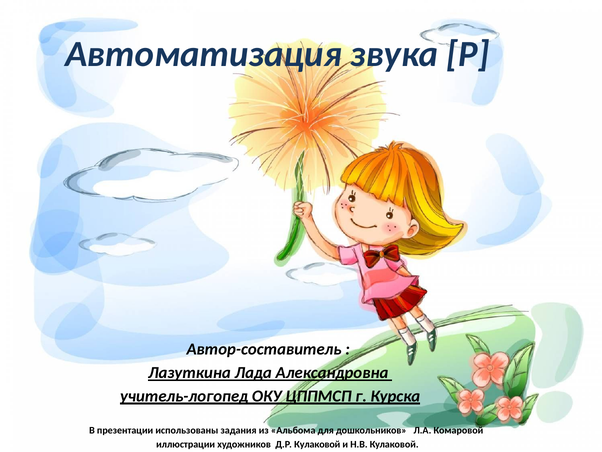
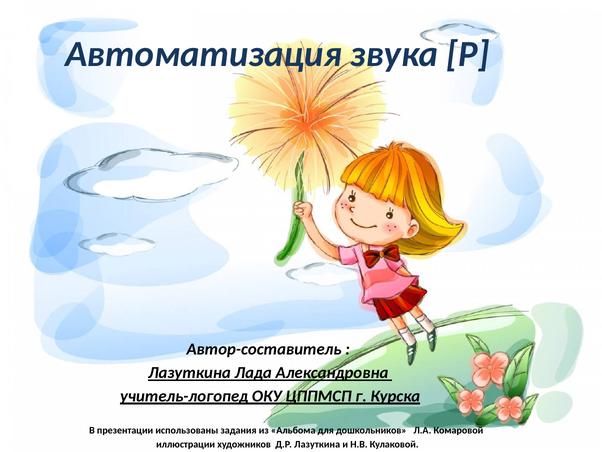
Д.Р Кулаковой: Кулаковой -> Лазуткина
